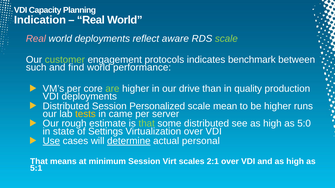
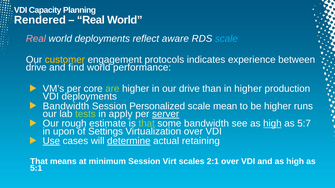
Indication: Indication -> Rendered
scale at (226, 39) colour: light green -> light blue
customer colour: light green -> yellow
benchmark: benchmark -> experience
such at (36, 68): such -> drive
in quality: quality -> higher
Distributed at (66, 106): Distributed -> Bandwidth
tests colour: yellow -> light green
came: came -> apply
server underline: none -> present
some distributed: distributed -> bandwidth
high at (272, 124) underline: none -> present
5:0: 5:0 -> 5:7
state: state -> upon
personal: personal -> retaining
